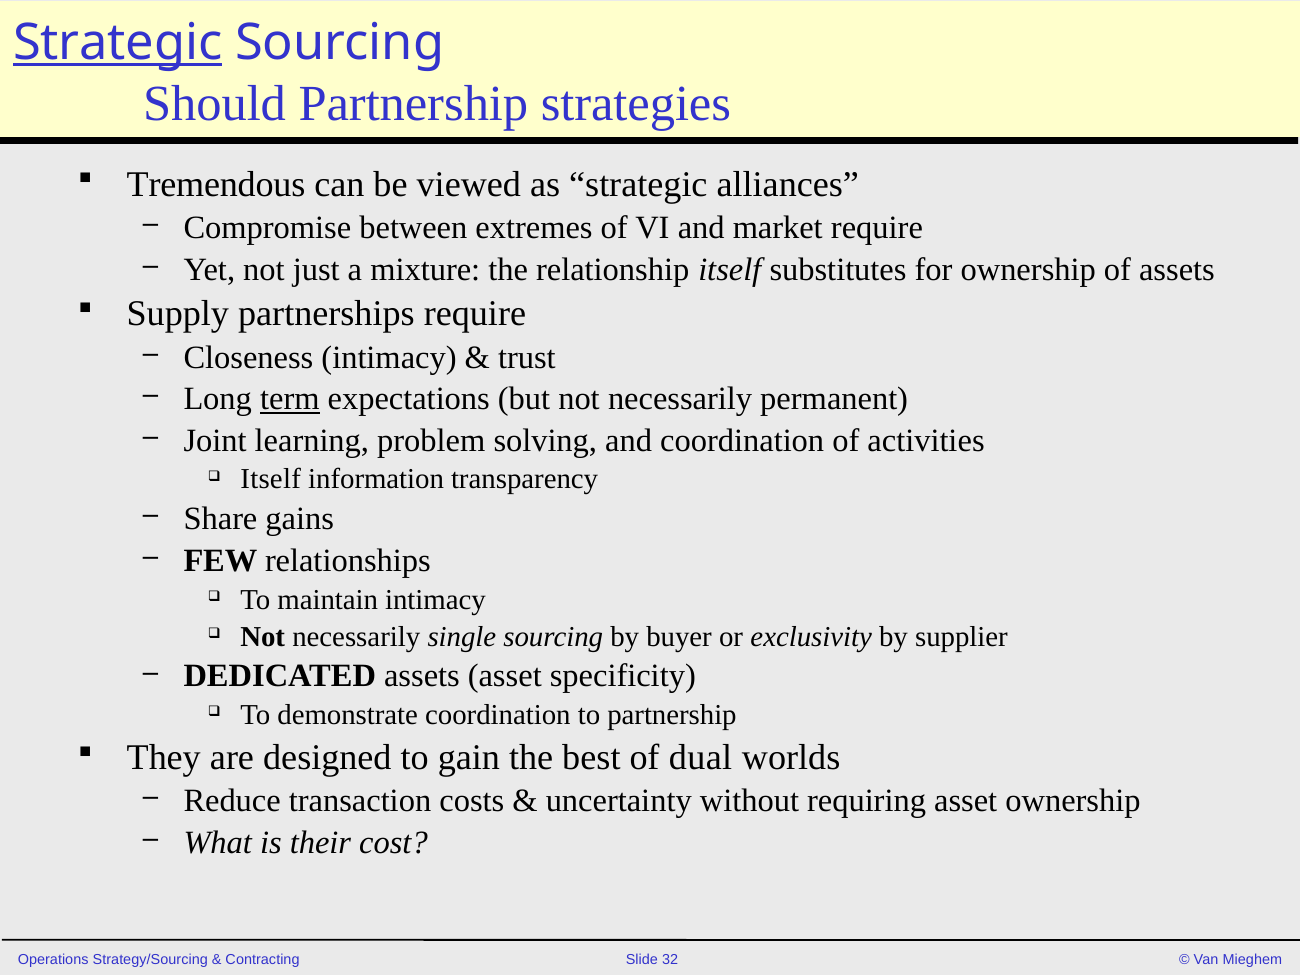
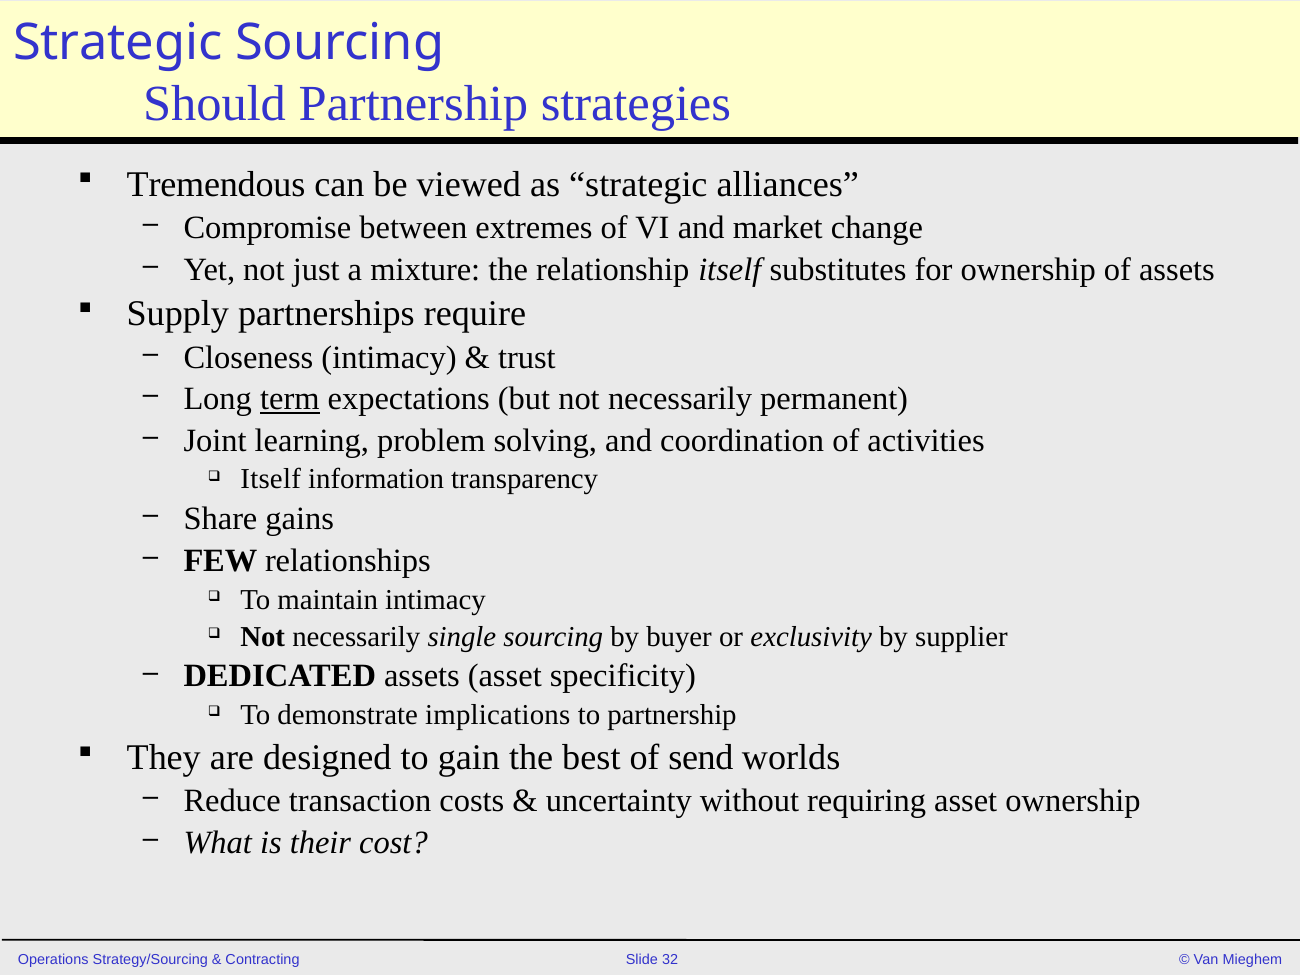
Strategic at (118, 43) underline: present -> none
market require: require -> change
demonstrate coordination: coordination -> implications
dual: dual -> send
